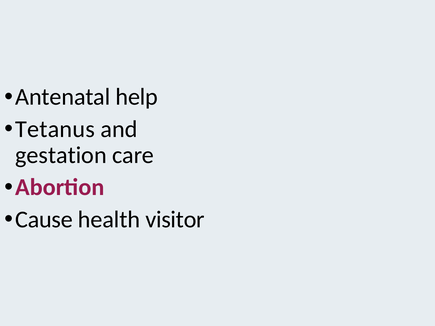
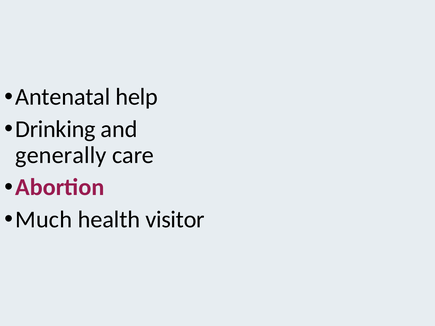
Tetanus: Tetanus -> Drinking
gestation: gestation -> generally
Cause: Cause -> Much
